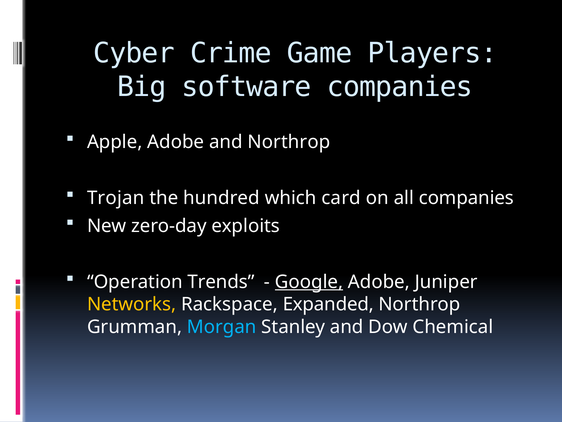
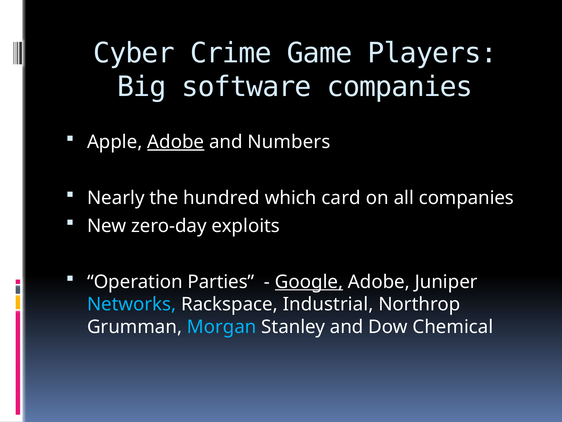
Adobe at (176, 142) underline: none -> present
and Northrop: Northrop -> Numbers
Trojan: Trojan -> Nearly
Trends: Trends -> Parties
Networks colour: yellow -> light blue
Expanded: Expanded -> Industrial
